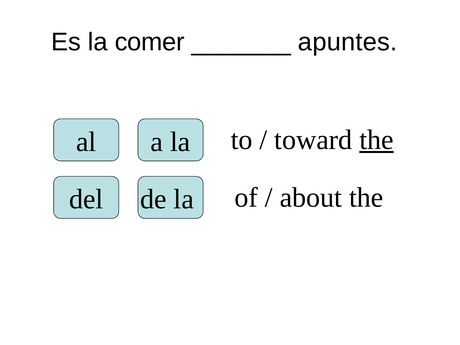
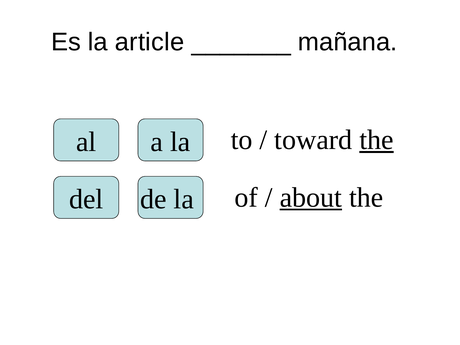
comer: comer -> article
apuntes: apuntes -> mañana
about underline: none -> present
